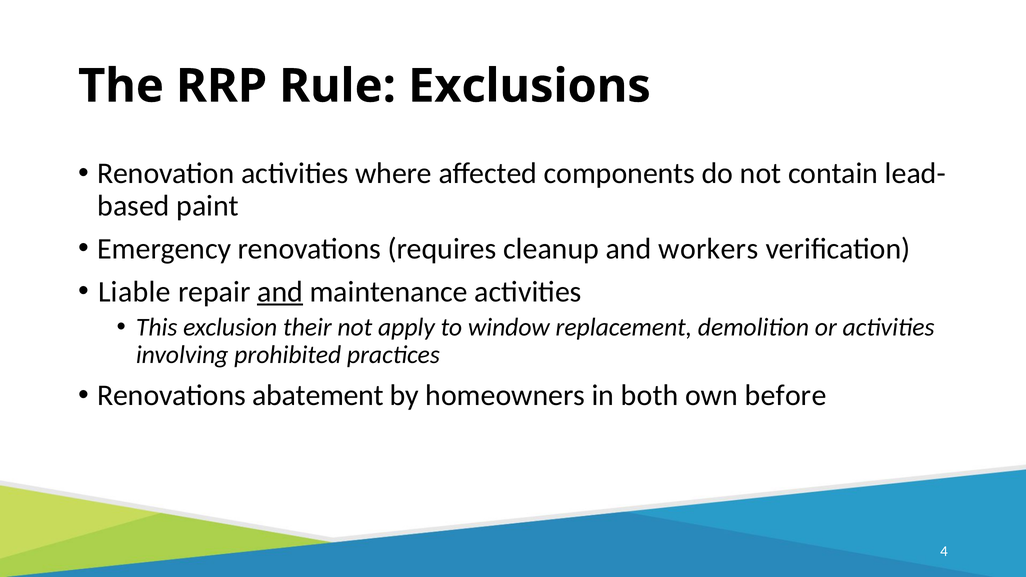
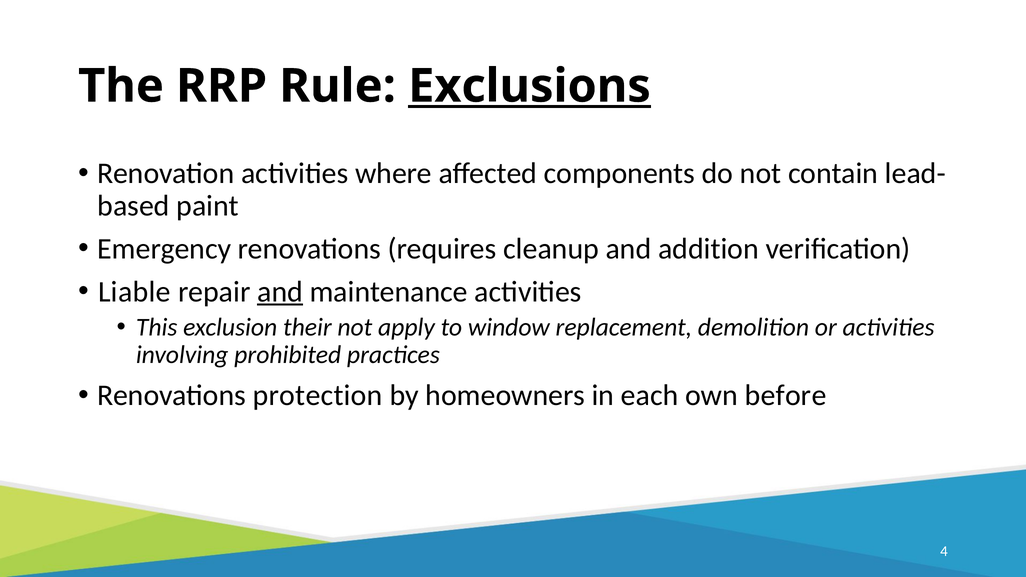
Exclusions underline: none -> present
workers: workers -> addition
abatement: abatement -> protection
both: both -> each
